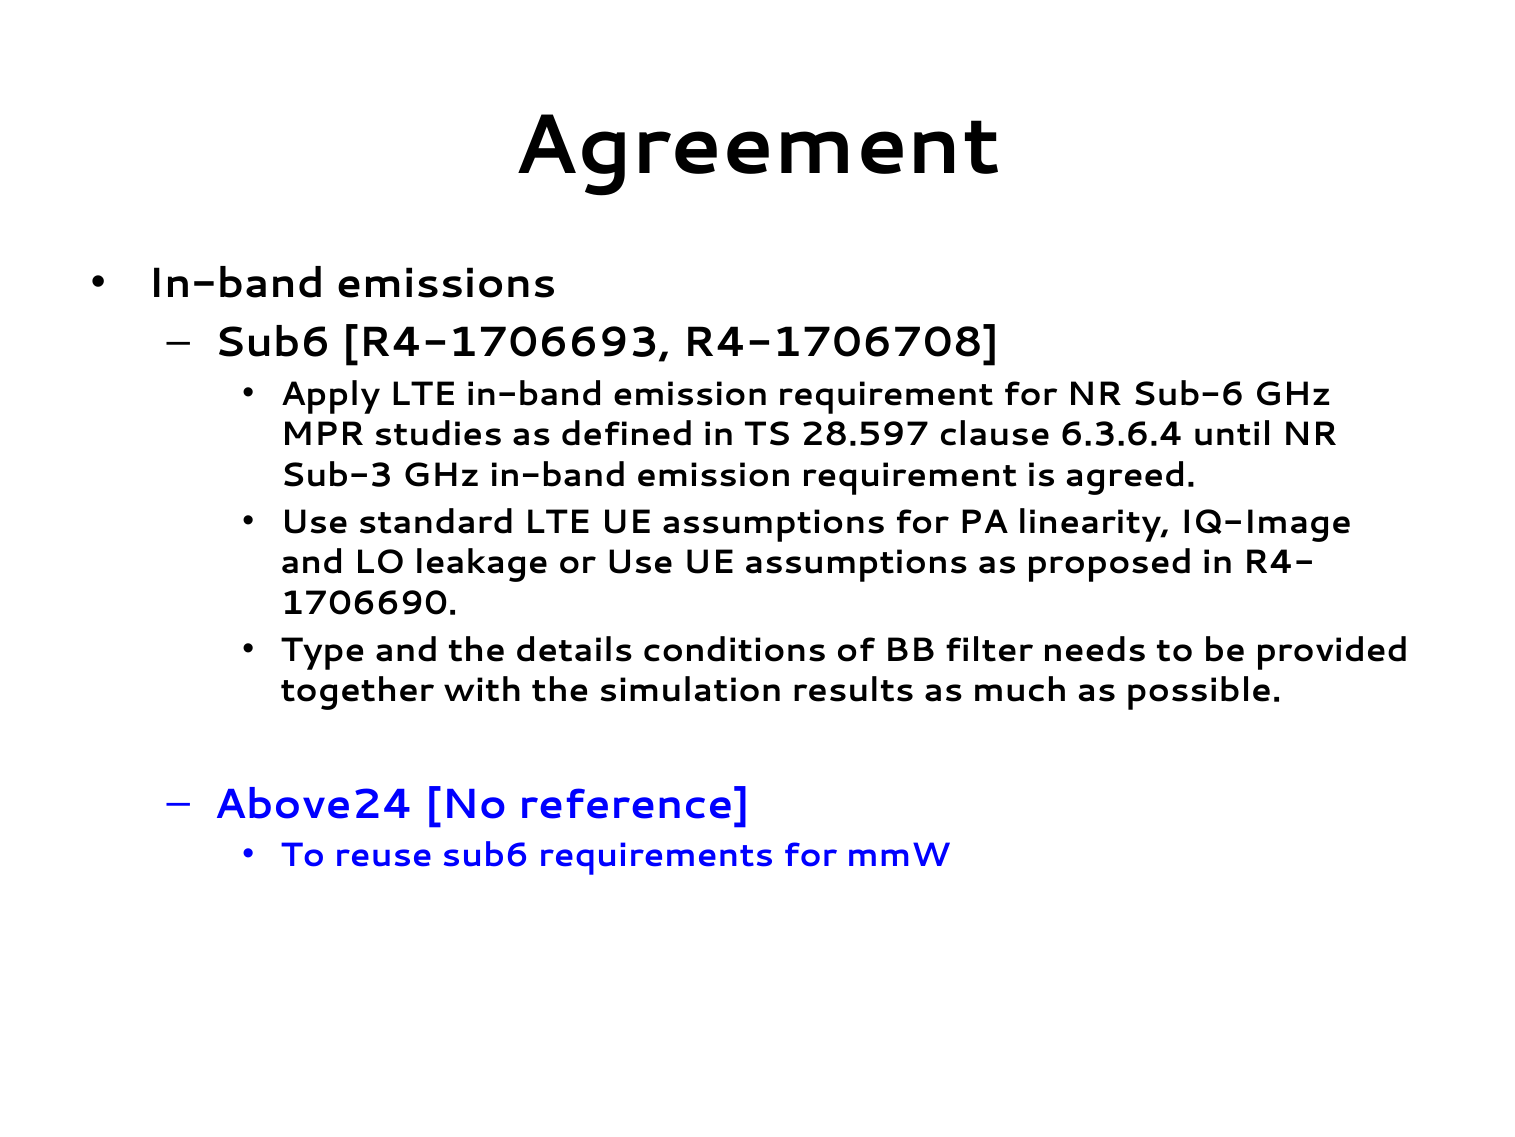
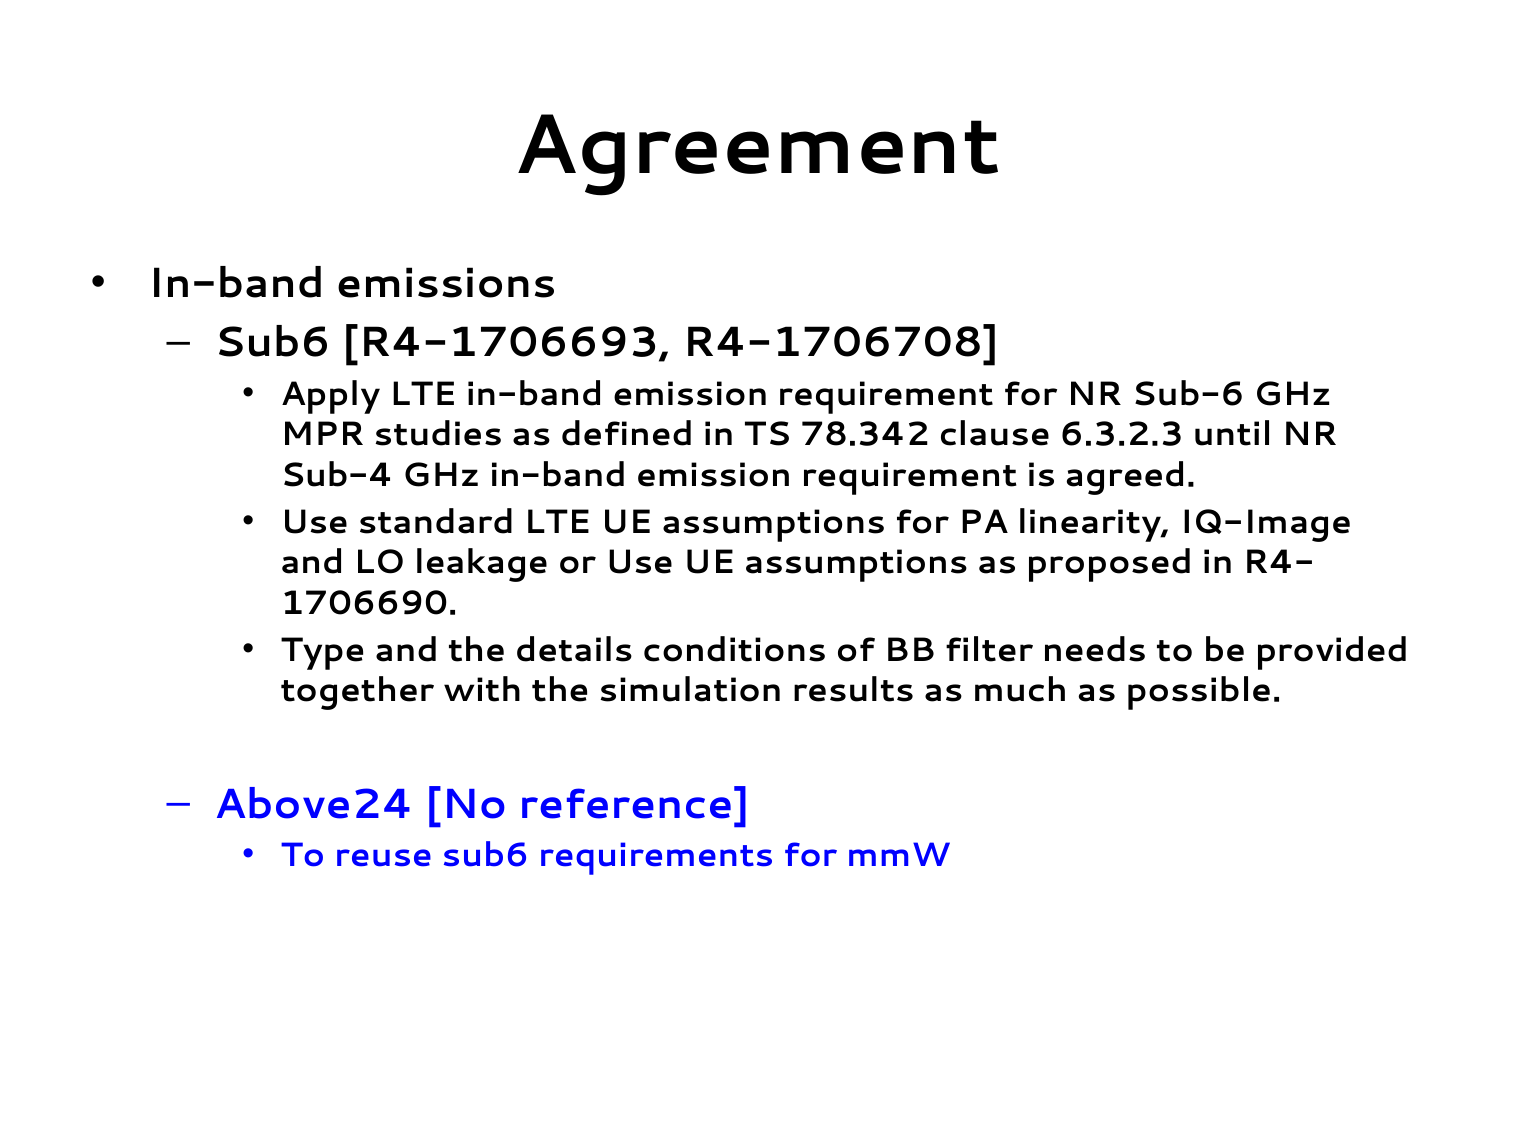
28.597: 28.597 -> 78.342
6.3.6.4: 6.3.6.4 -> 6.3.2.3
Sub-3: Sub-3 -> Sub-4
